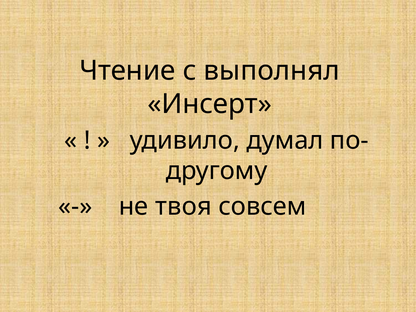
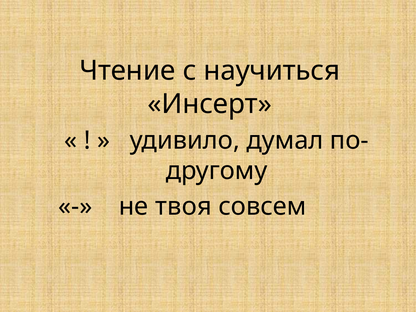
выполнял: выполнял -> научиться
